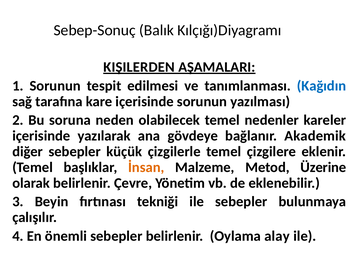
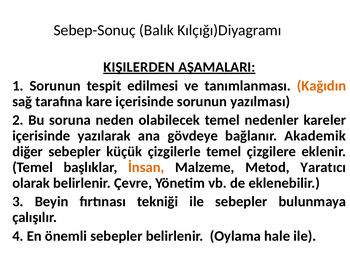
Kağıdın colour: blue -> orange
Üzerine: Üzerine -> Yaratıcı
alay: alay -> hale
